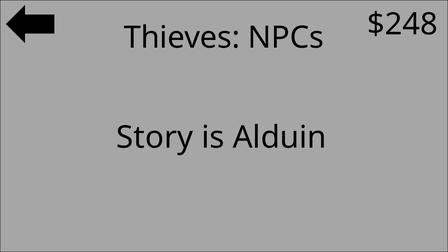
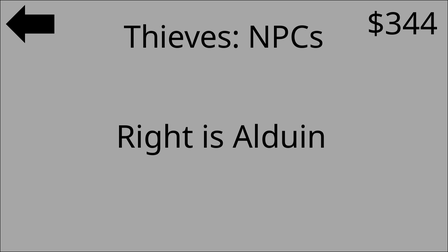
$248: $248 -> $344
Story: Story -> Right
